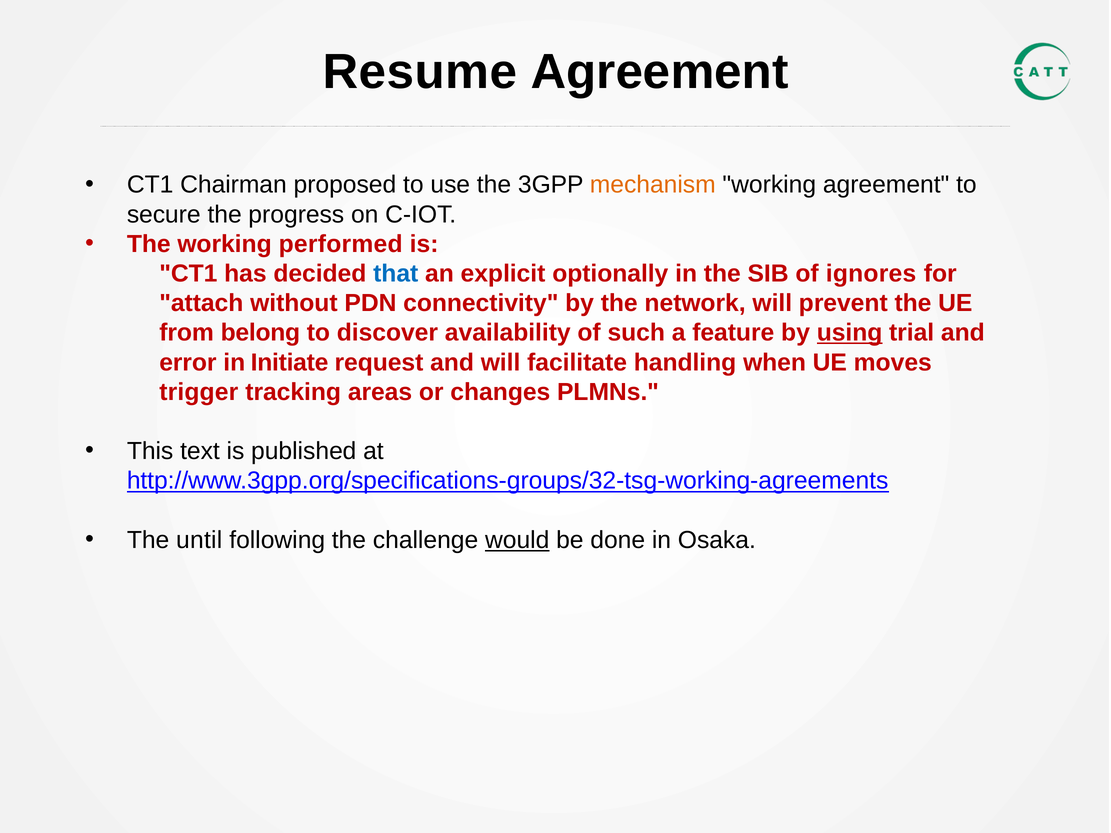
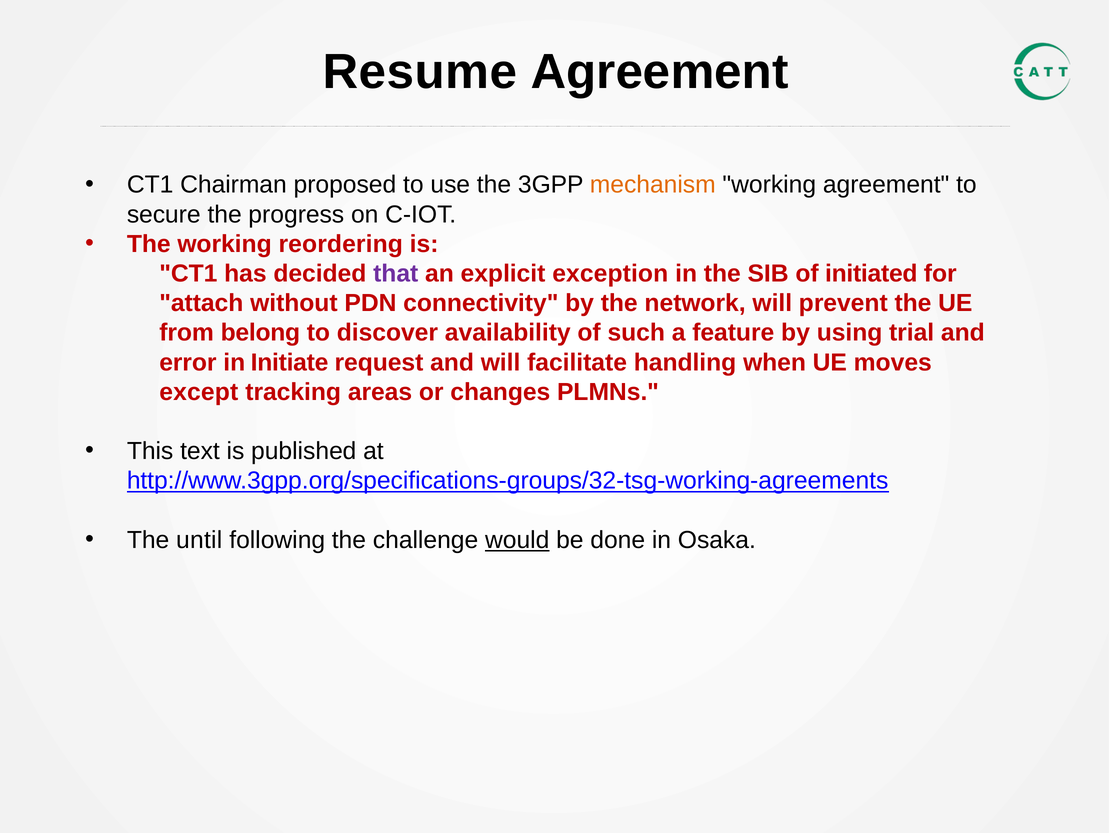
performed: performed -> reordering
that colour: blue -> purple
optionally: optionally -> exception
ignores: ignores -> initiated
using underline: present -> none
trigger: trigger -> except
